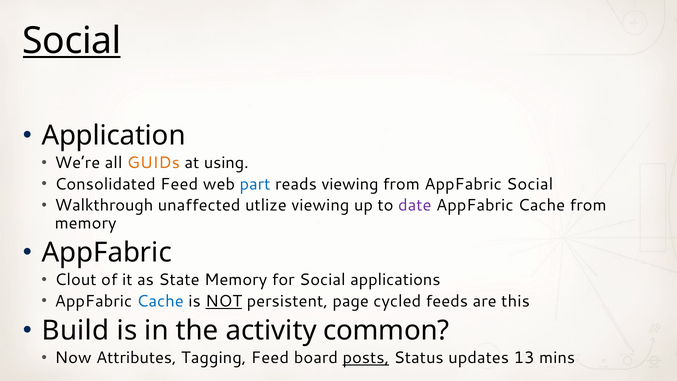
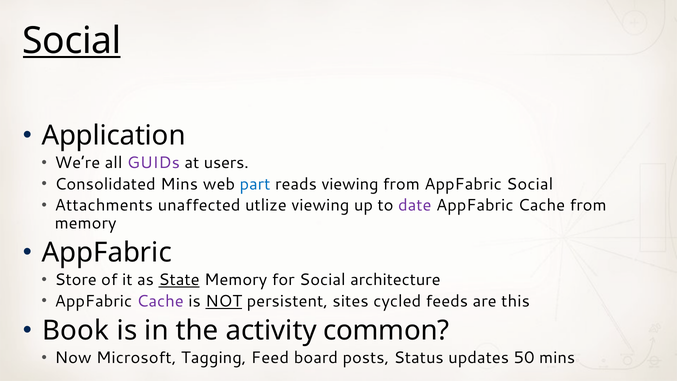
GUIDs colour: orange -> purple
using: using -> users
Consolidated Feed: Feed -> Mins
Walkthrough: Walkthrough -> Attachments
Clout: Clout -> Store
State underline: none -> present
applications: applications -> architecture
Cache at (160, 301) colour: blue -> purple
page: page -> sites
Build: Build -> Book
Attributes: Attributes -> Microsoft
posts underline: present -> none
13: 13 -> 50
